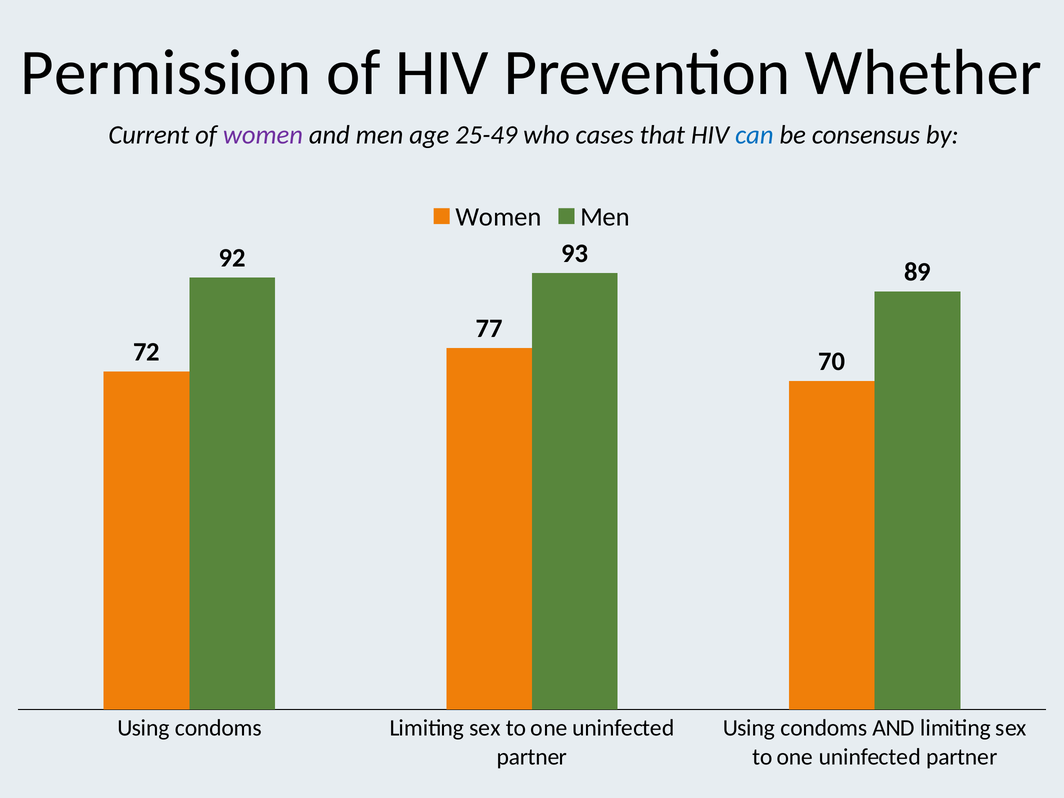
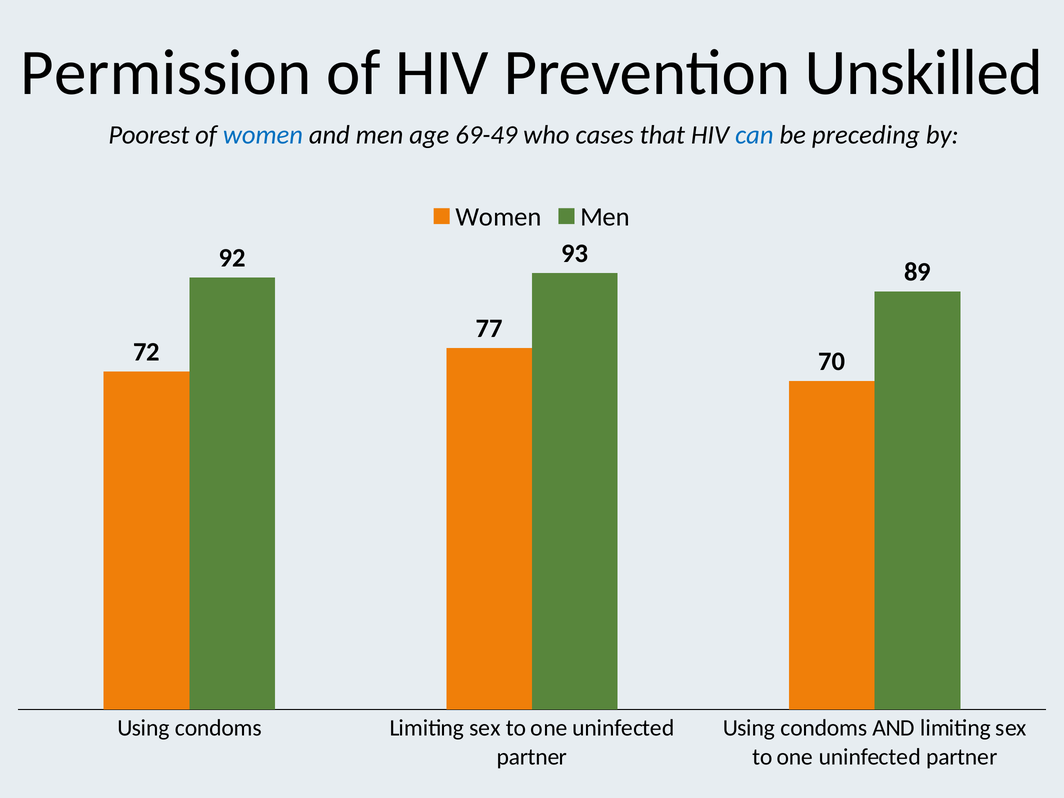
Whether: Whether -> Unskilled
Current: Current -> Poorest
women at (263, 135) colour: purple -> blue
25-49: 25-49 -> 69-49
consensus: consensus -> preceding
